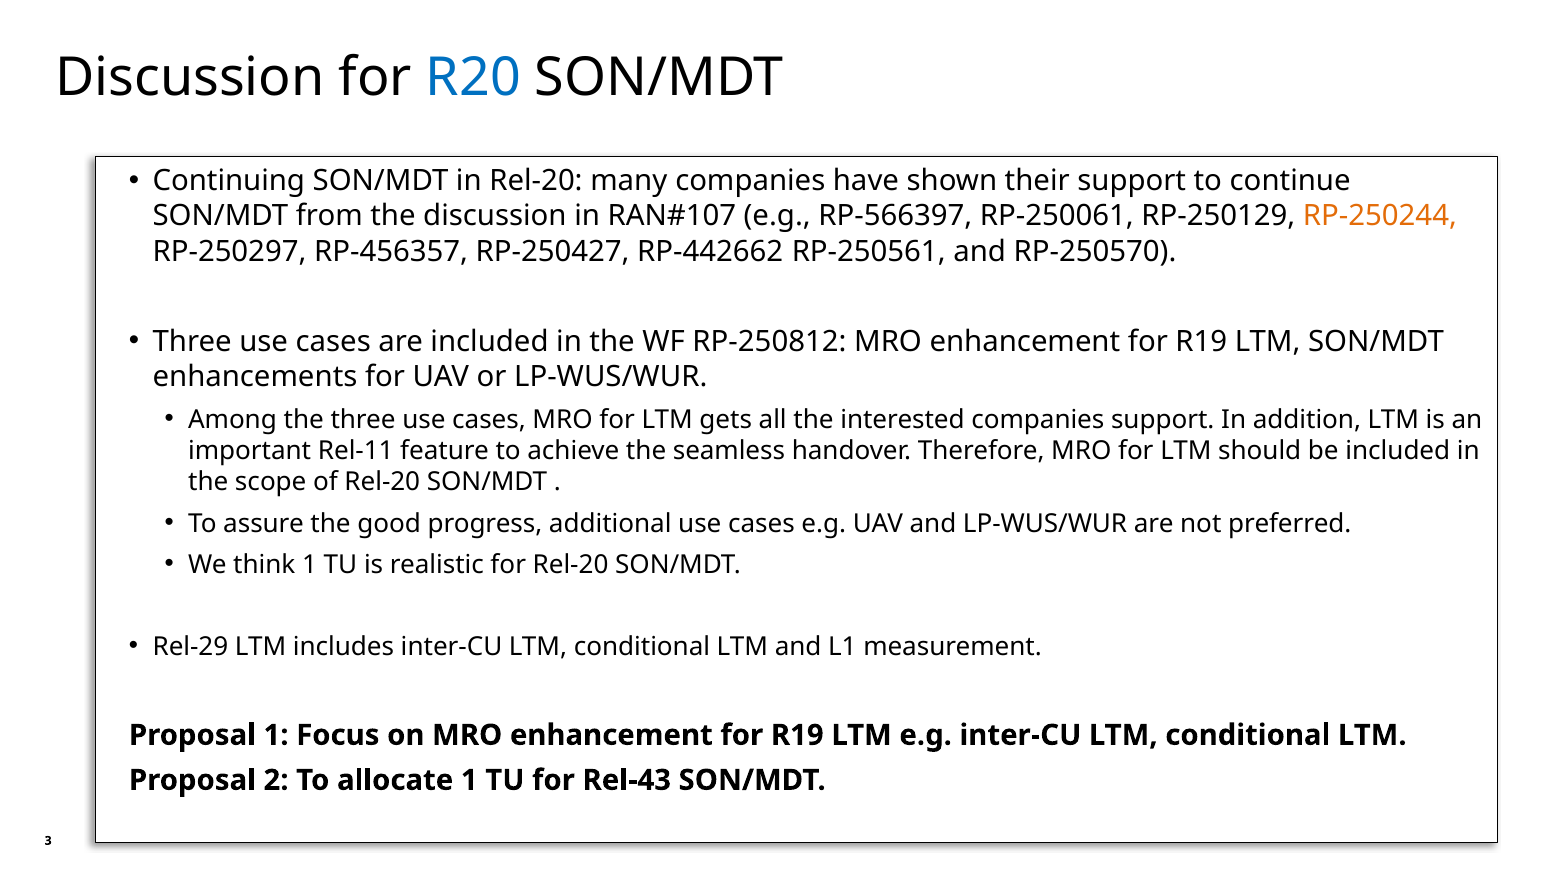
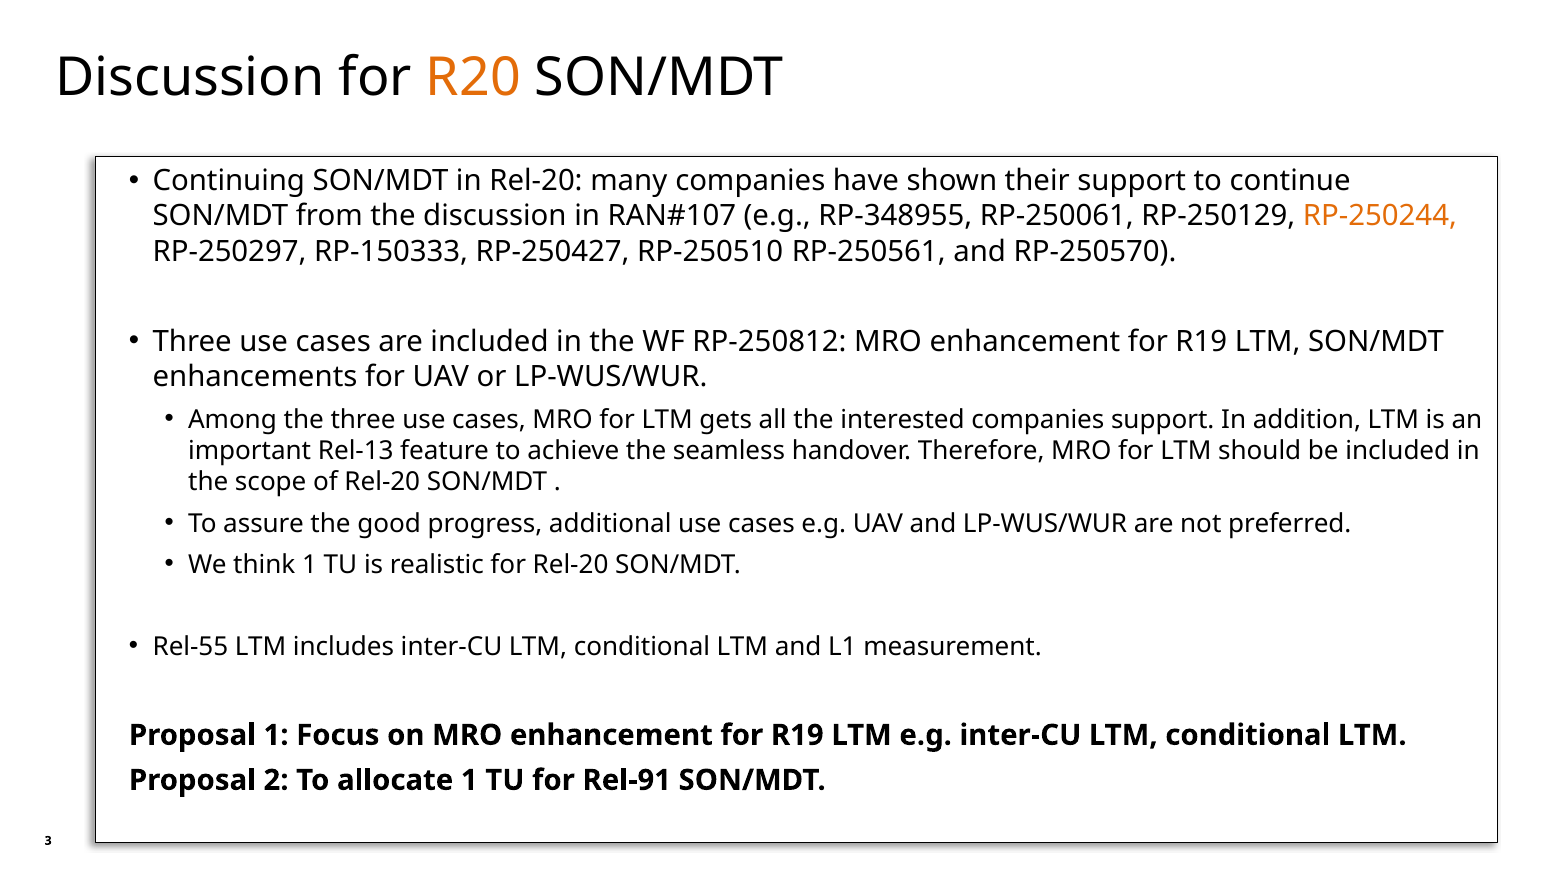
R20 colour: blue -> orange
RP-566397: RP-566397 -> RP-348955
RP-456357: RP-456357 -> RP-150333
RP-442662: RP-442662 -> RP-250510
Rel-11: Rel-11 -> Rel-13
Rel-29: Rel-29 -> Rel-55
Rel-43: Rel-43 -> Rel-91
